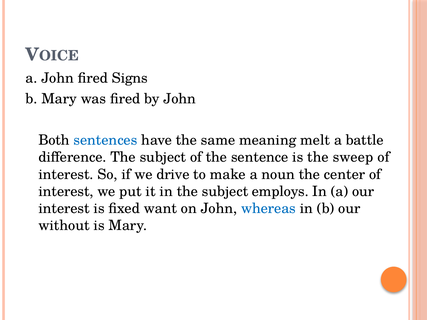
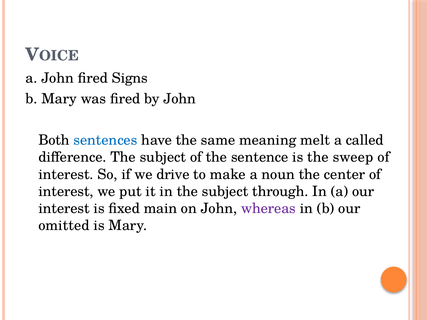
battle: battle -> called
employs: employs -> through
want: want -> main
whereas colour: blue -> purple
without: without -> omitted
